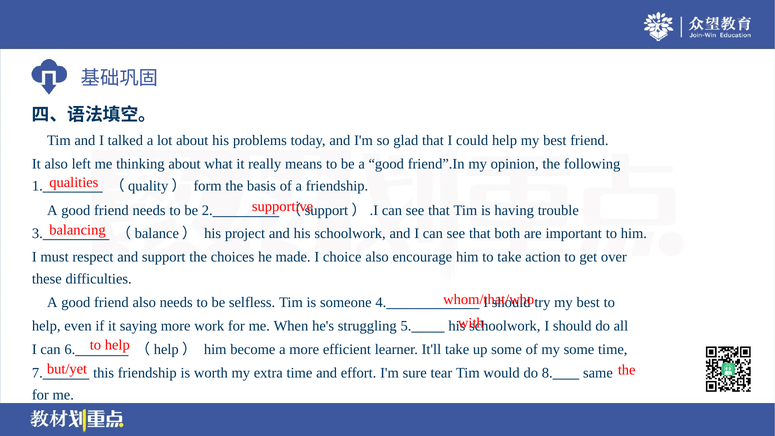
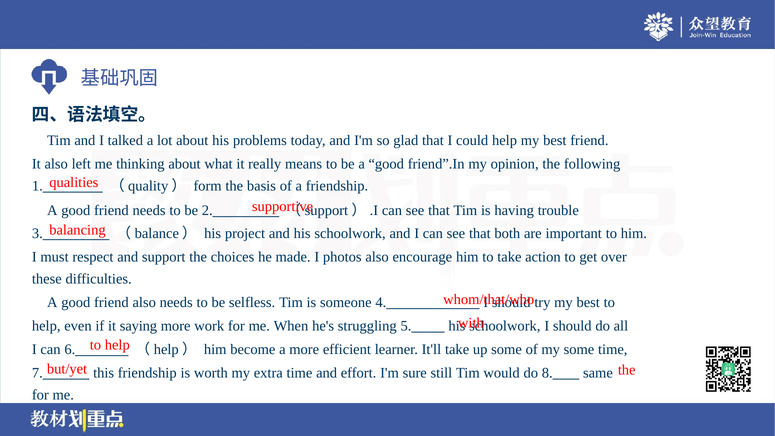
choice: choice -> photos
tear: tear -> still
